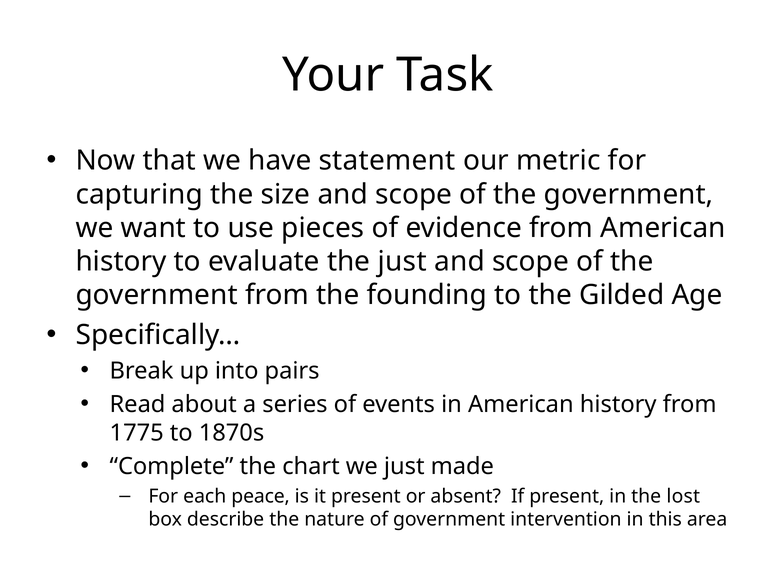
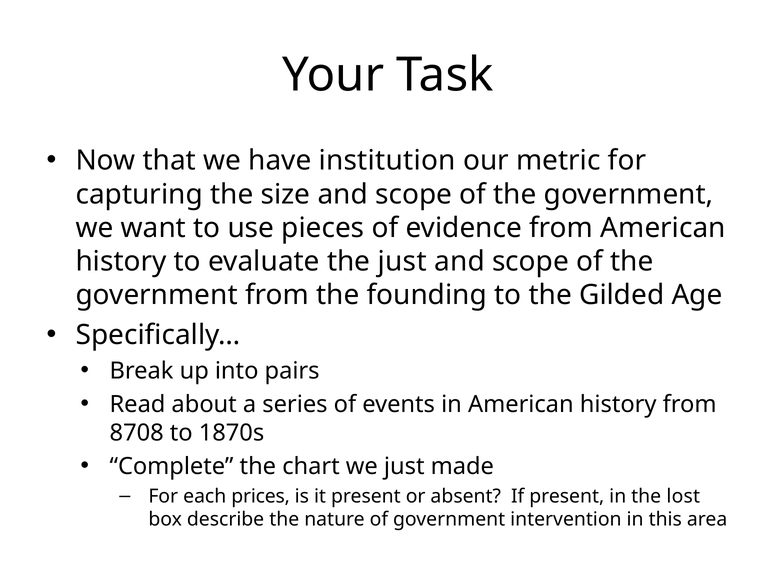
statement: statement -> institution
1775: 1775 -> 8708
peace: peace -> prices
